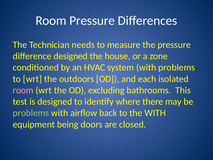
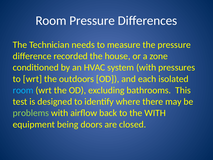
difference designed: designed -> recorded
with problems: problems -> pressures
room at (23, 90) colour: pink -> light blue
